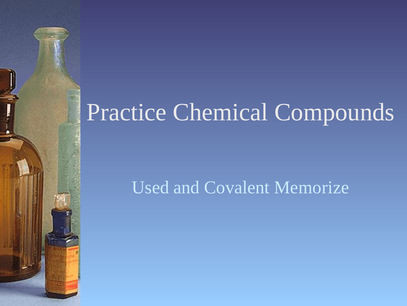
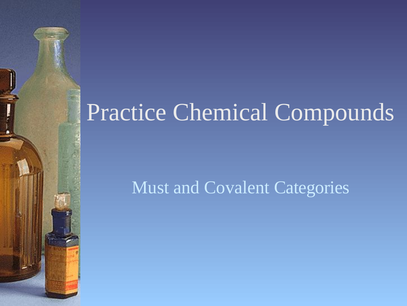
Used: Used -> Must
Memorize: Memorize -> Categories
